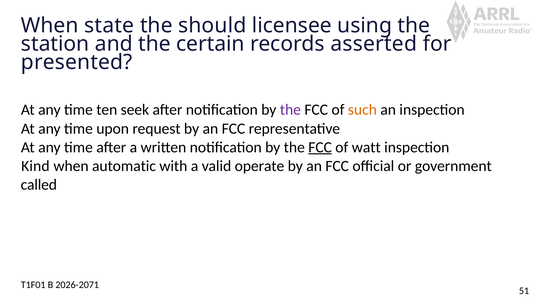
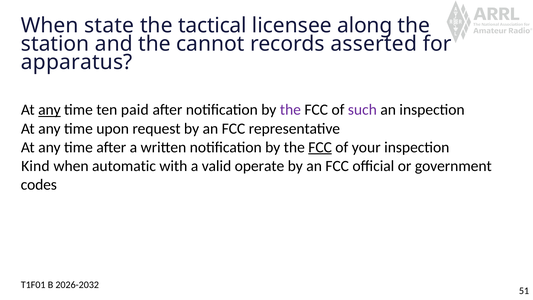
should: should -> tactical
using: using -> along
certain: certain -> cannot
presented: presented -> apparatus
any at (49, 110) underline: none -> present
seek: seek -> paid
such colour: orange -> purple
watt: watt -> your
called: called -> codes
2026-2071: 2026-2071 -> 2026-2032
